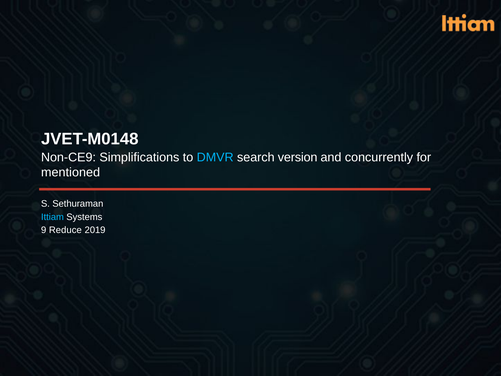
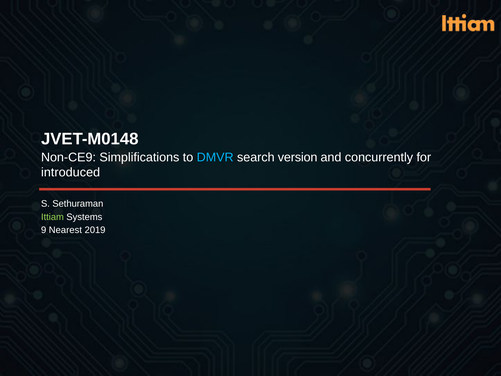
mentioned: mentioned -> introduced
Ittiam colour: light blue -> light green
Reduce: Reduce -> Nearest
